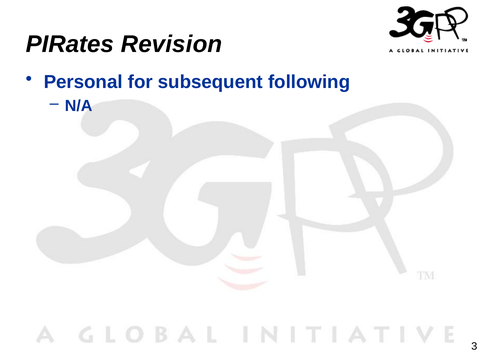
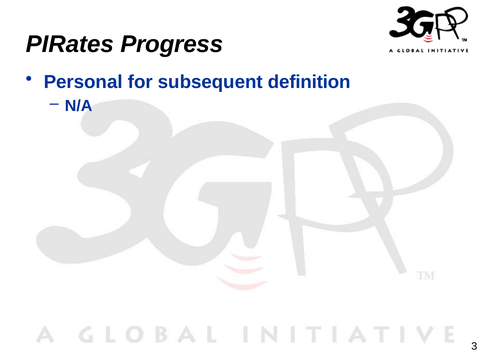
Revision: Revision -> Progress
following: following -> definition
